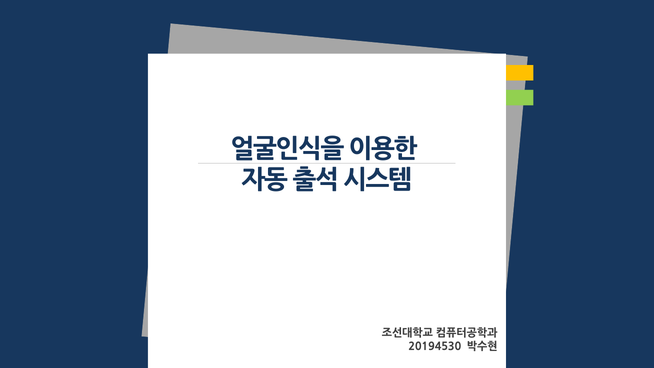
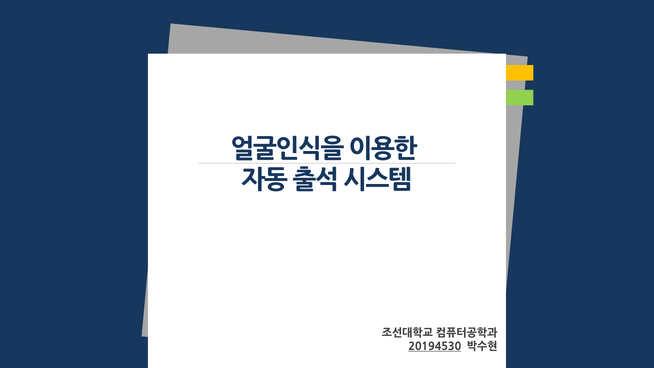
20194530 underline: none -> present
